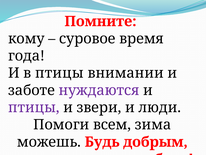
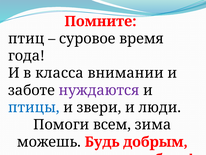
кому: кому -> птиц
в птицы: птицы -> класса
птицы at (34, 107) colour: purple -> blue
